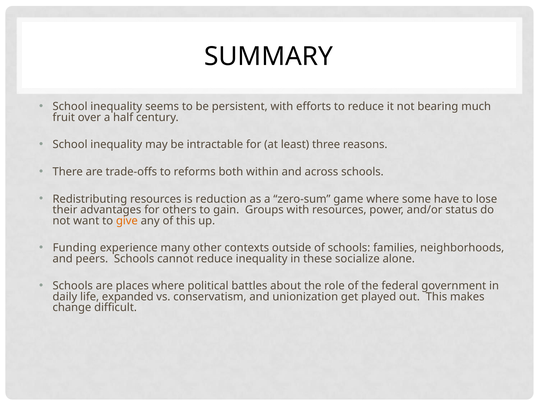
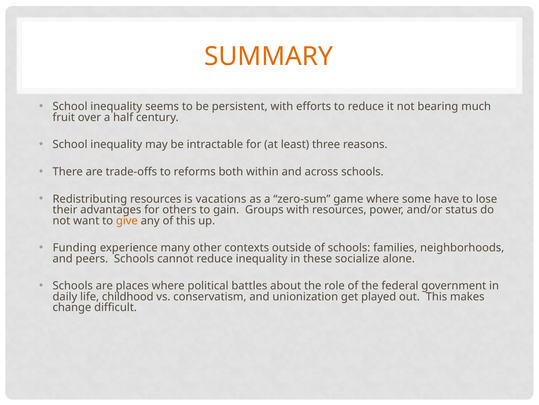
SUMMARY colour: black -> orange
reduction: reduction -> vacations
expanded: expanded -> childhood
